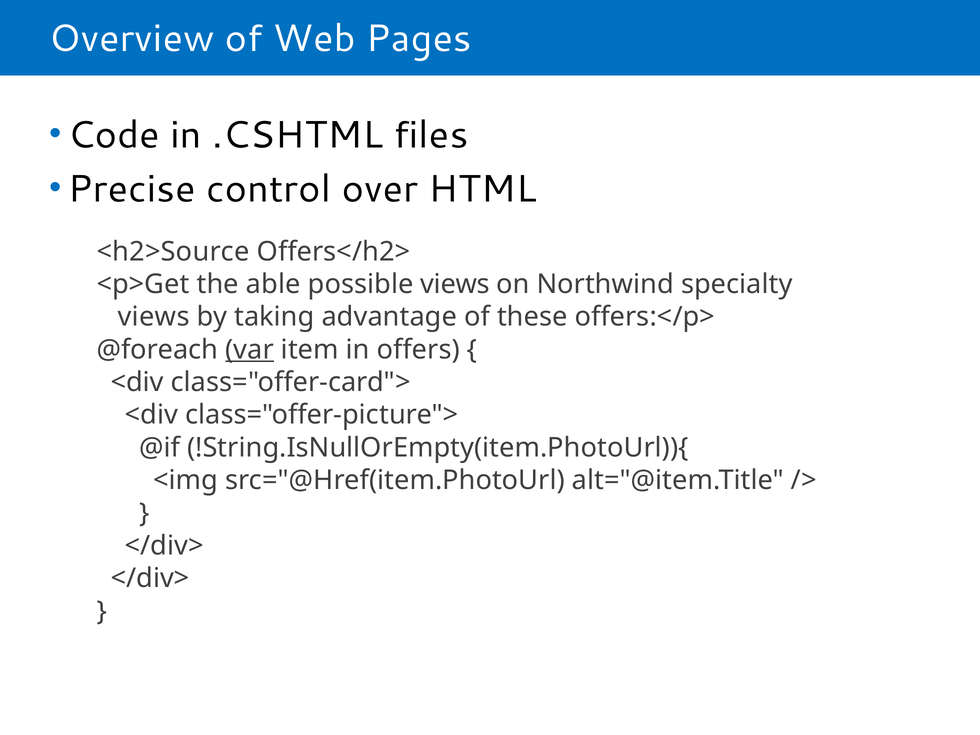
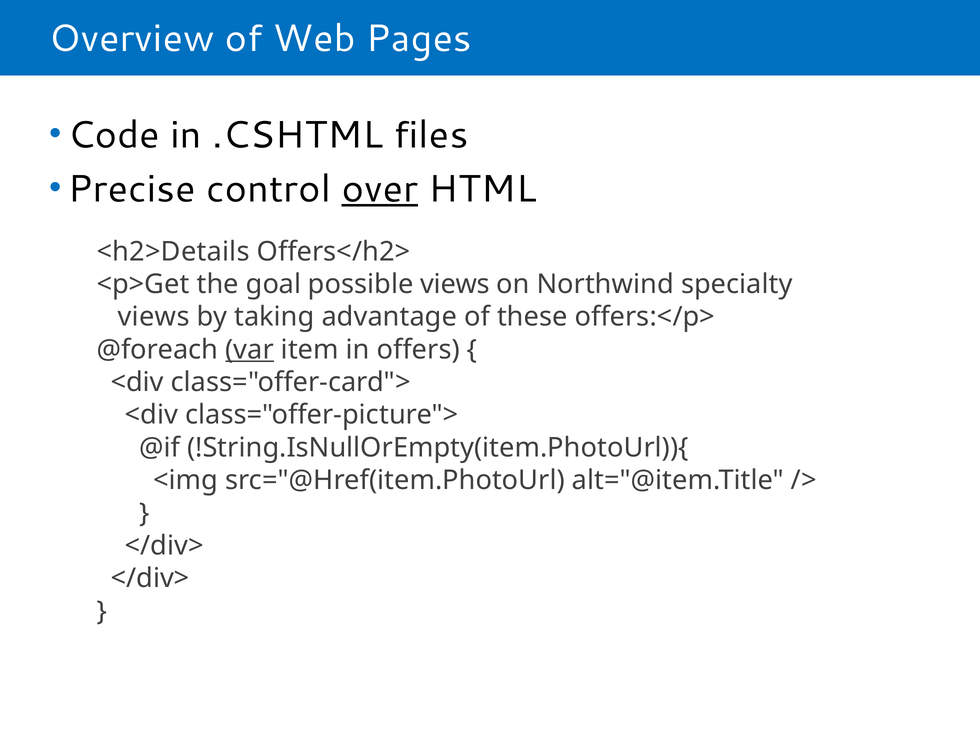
over underline: none -> present
<h2>Source: <h2>Source -> <h2>Details
able: able -> goal
